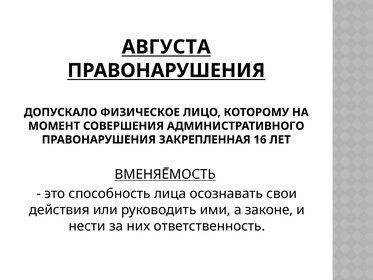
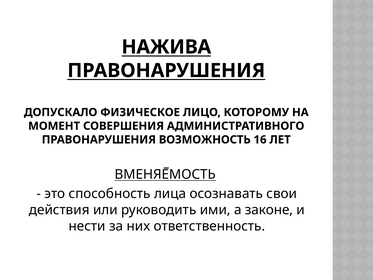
АВГУСТА: АВГУСТА -> НАЖИВА
ЗАКРЕПЛЕННАЯ: ЗАКРЕПЛЕННАЯ -> ВОЗМОЖНОСТЬ
